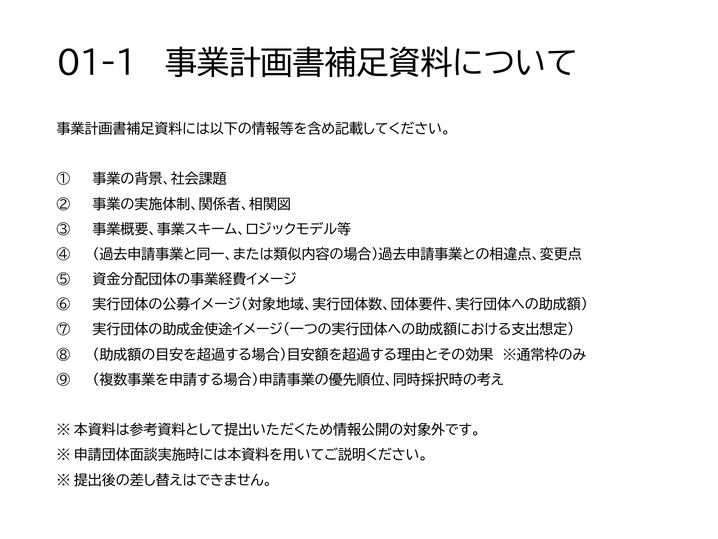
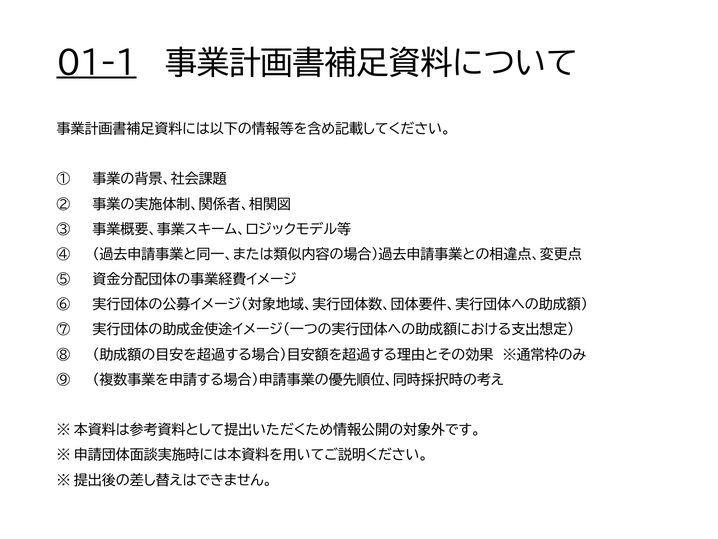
01-1 underline: none -> present
